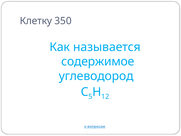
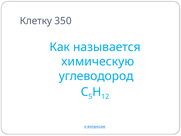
содержимое: содержимое -> химическую
